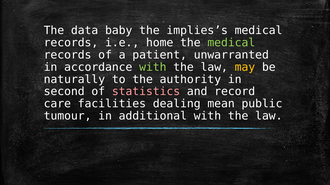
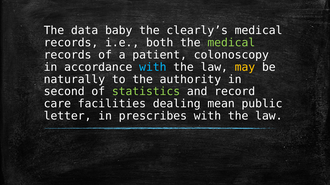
implies’s: implies’s -> clearly’s
home: home -> both
unwarranted: unwarranted -> colonoscopy
with at (153, 67) colour: light green -> light blue
statistics colour: pink -> light green
tumour: tumour -> letter
additional: additional -> prescribes
